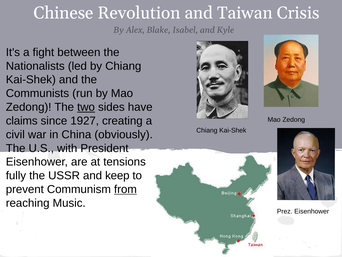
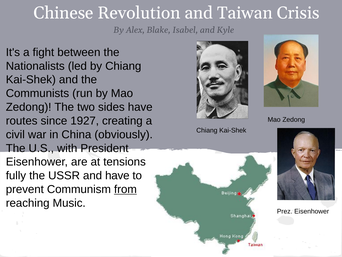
two underline: present -> none
claims: claims -> routes
and keep: keep -> have
